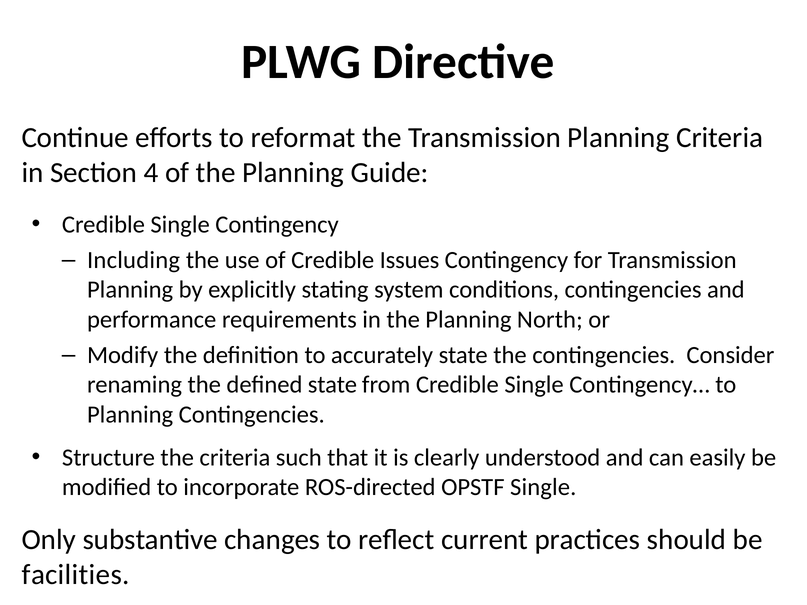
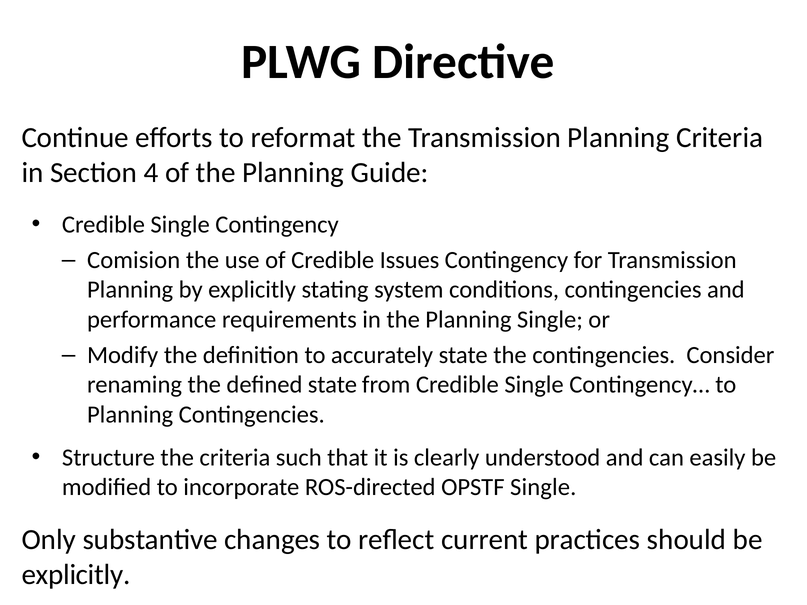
Including: Including -> Comision
Planning North: North -> Single
facilities at (76, 575): facilities -> explicitly
